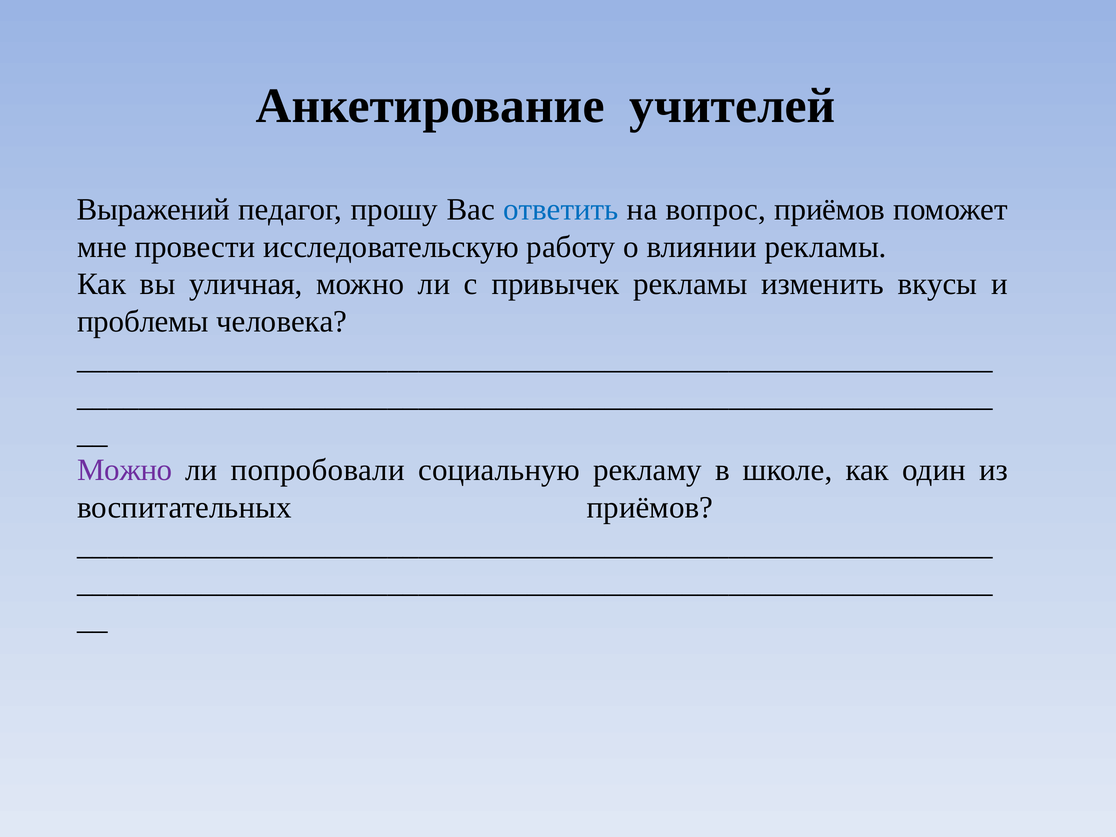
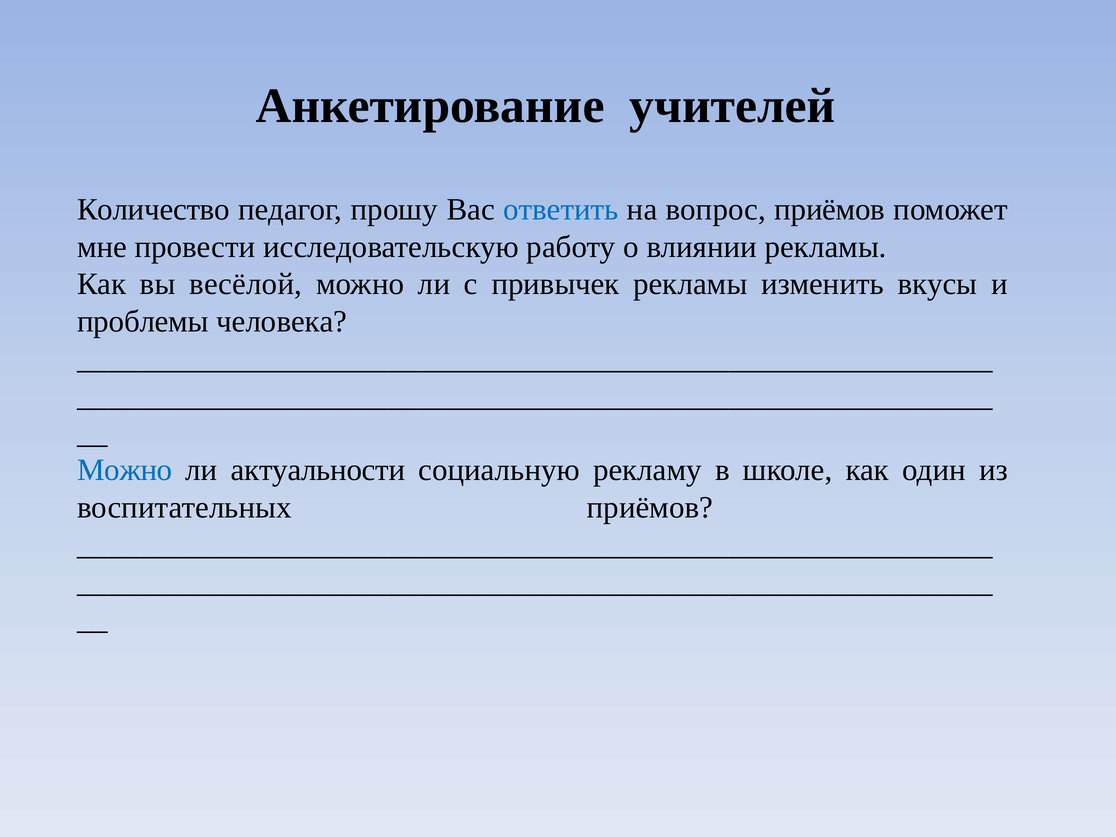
Выражений: Выражений -> Количество
уличная: уличная -> весёлой
Можно at (125, 470) colour: purple -> blue
попробовали: попробовали -> актуальности
